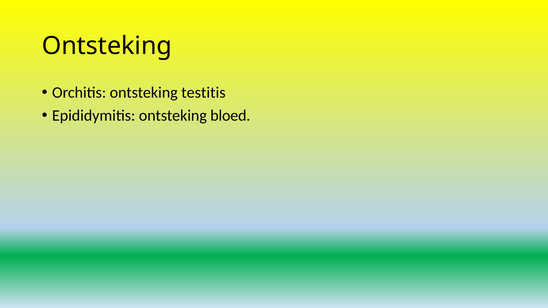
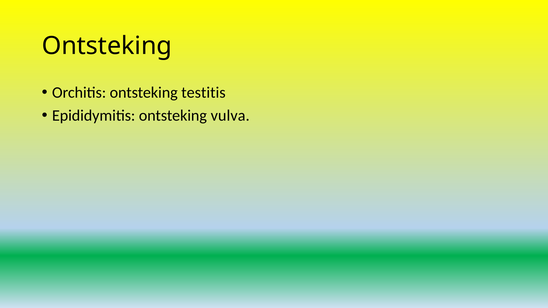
bloed: bloed -> vulva
